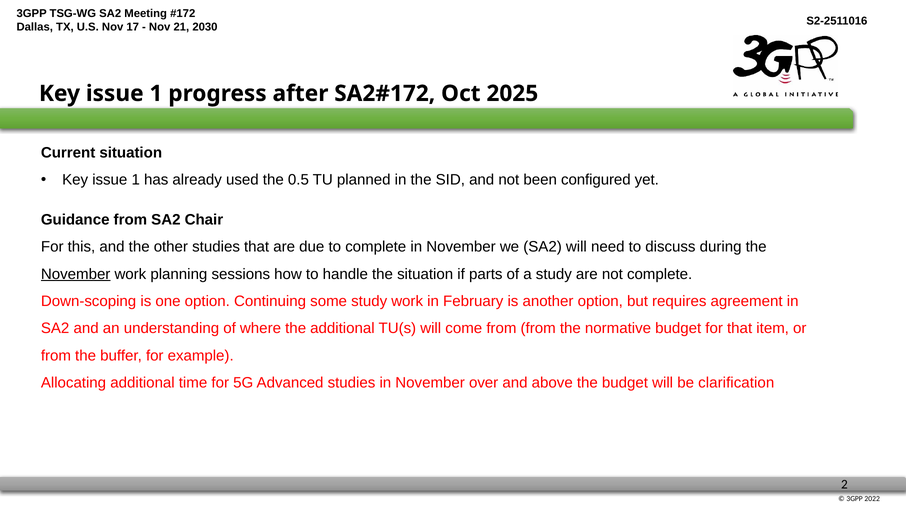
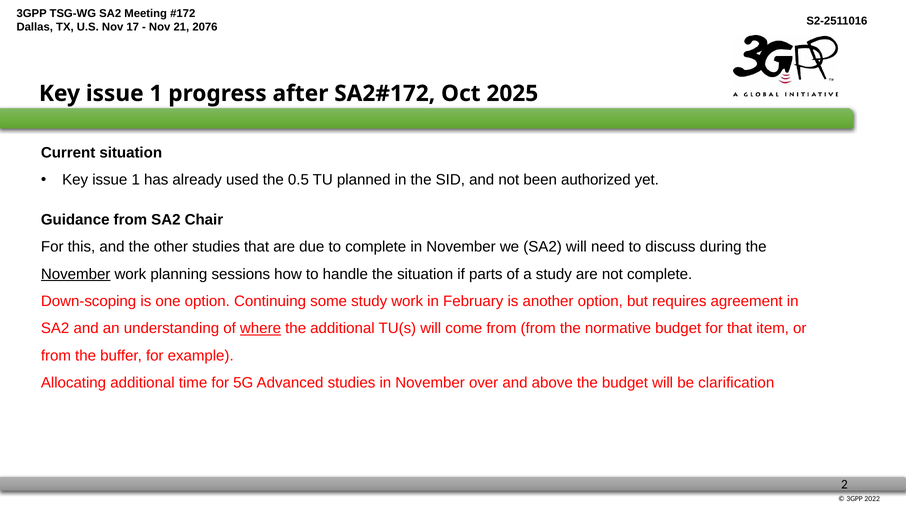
2030: 2030 -> 2076
configured: configured -> authorized
where underline: none -> present
